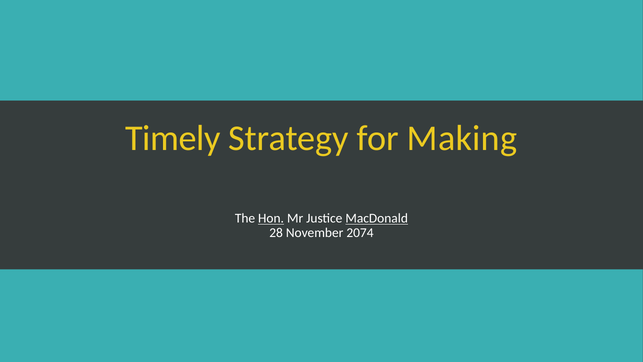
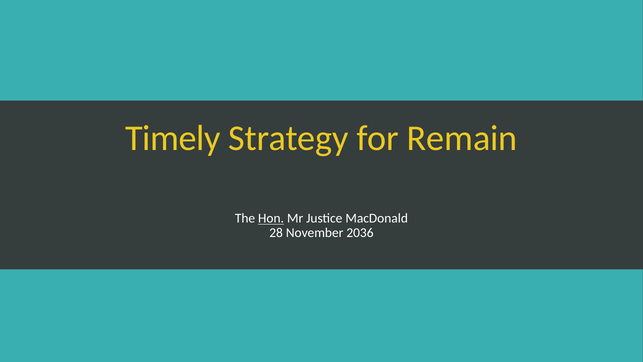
Making: Making -> Remain
MacDonald underline: present -> none
2074: 2074 -> 2036
